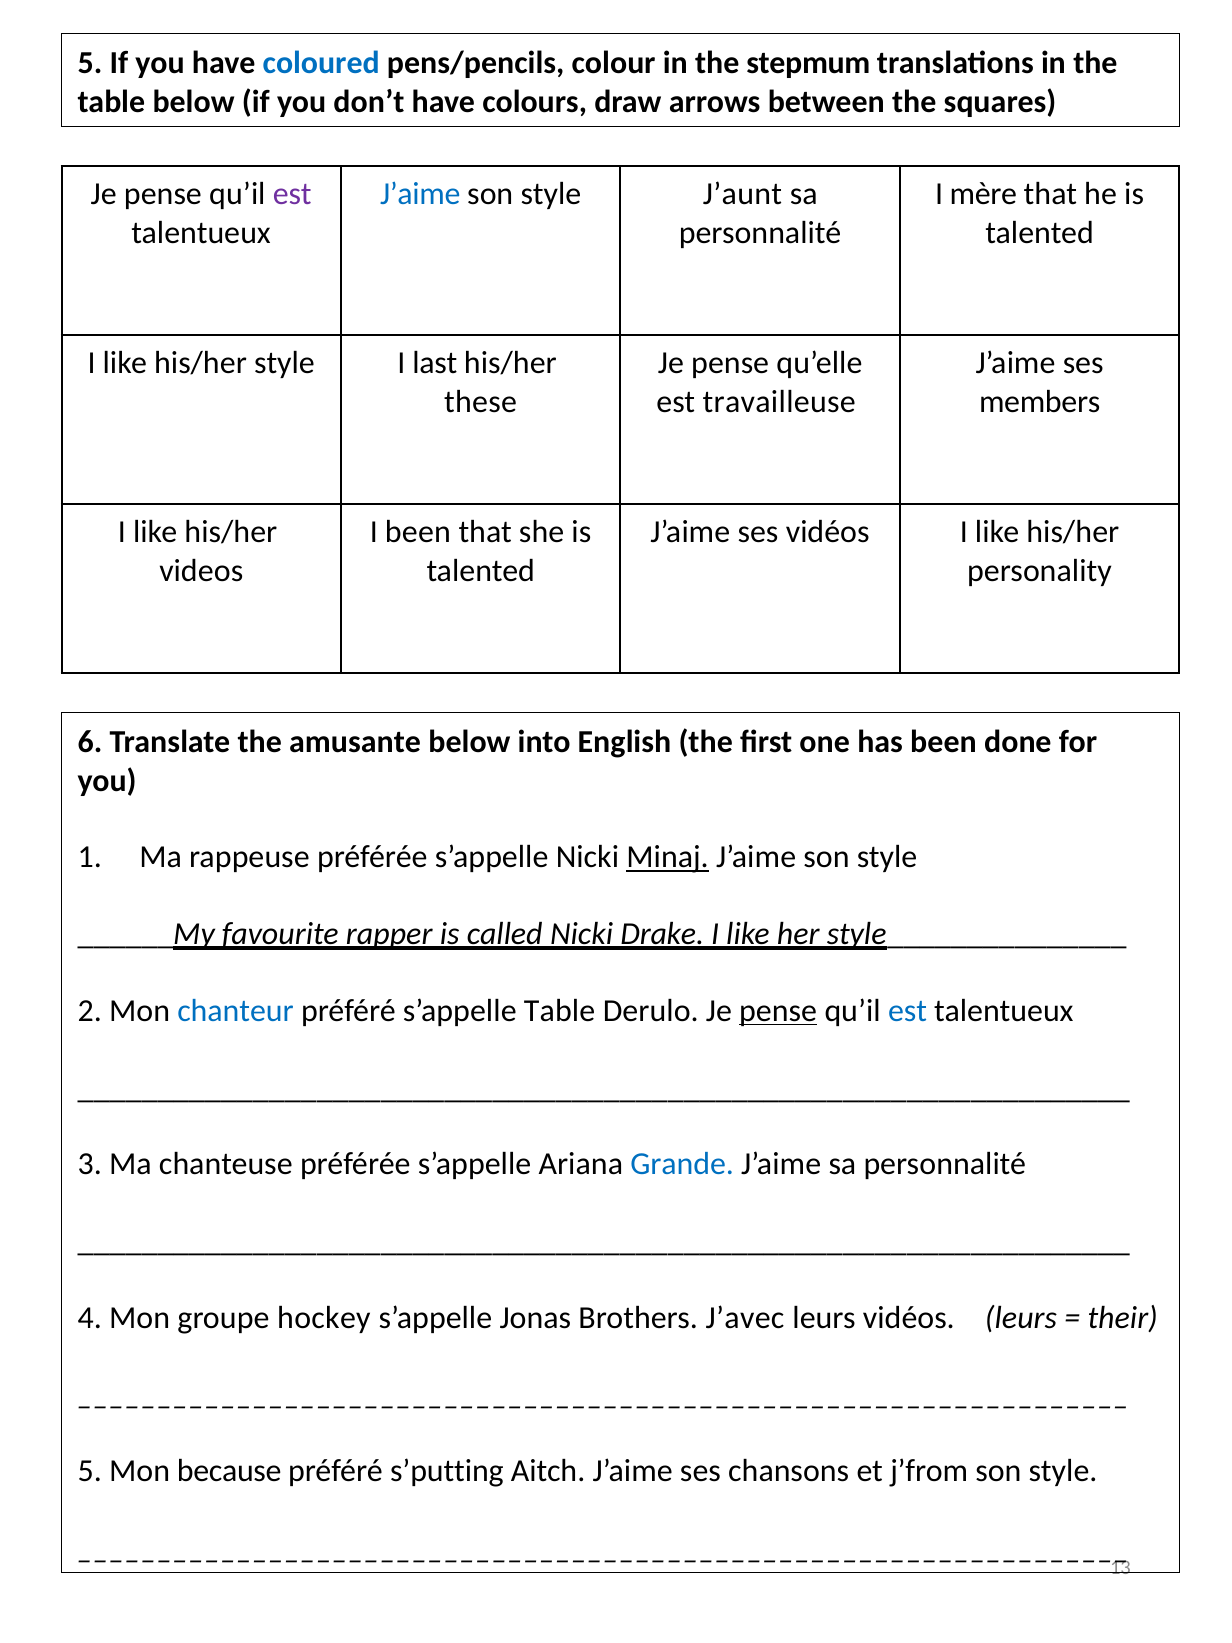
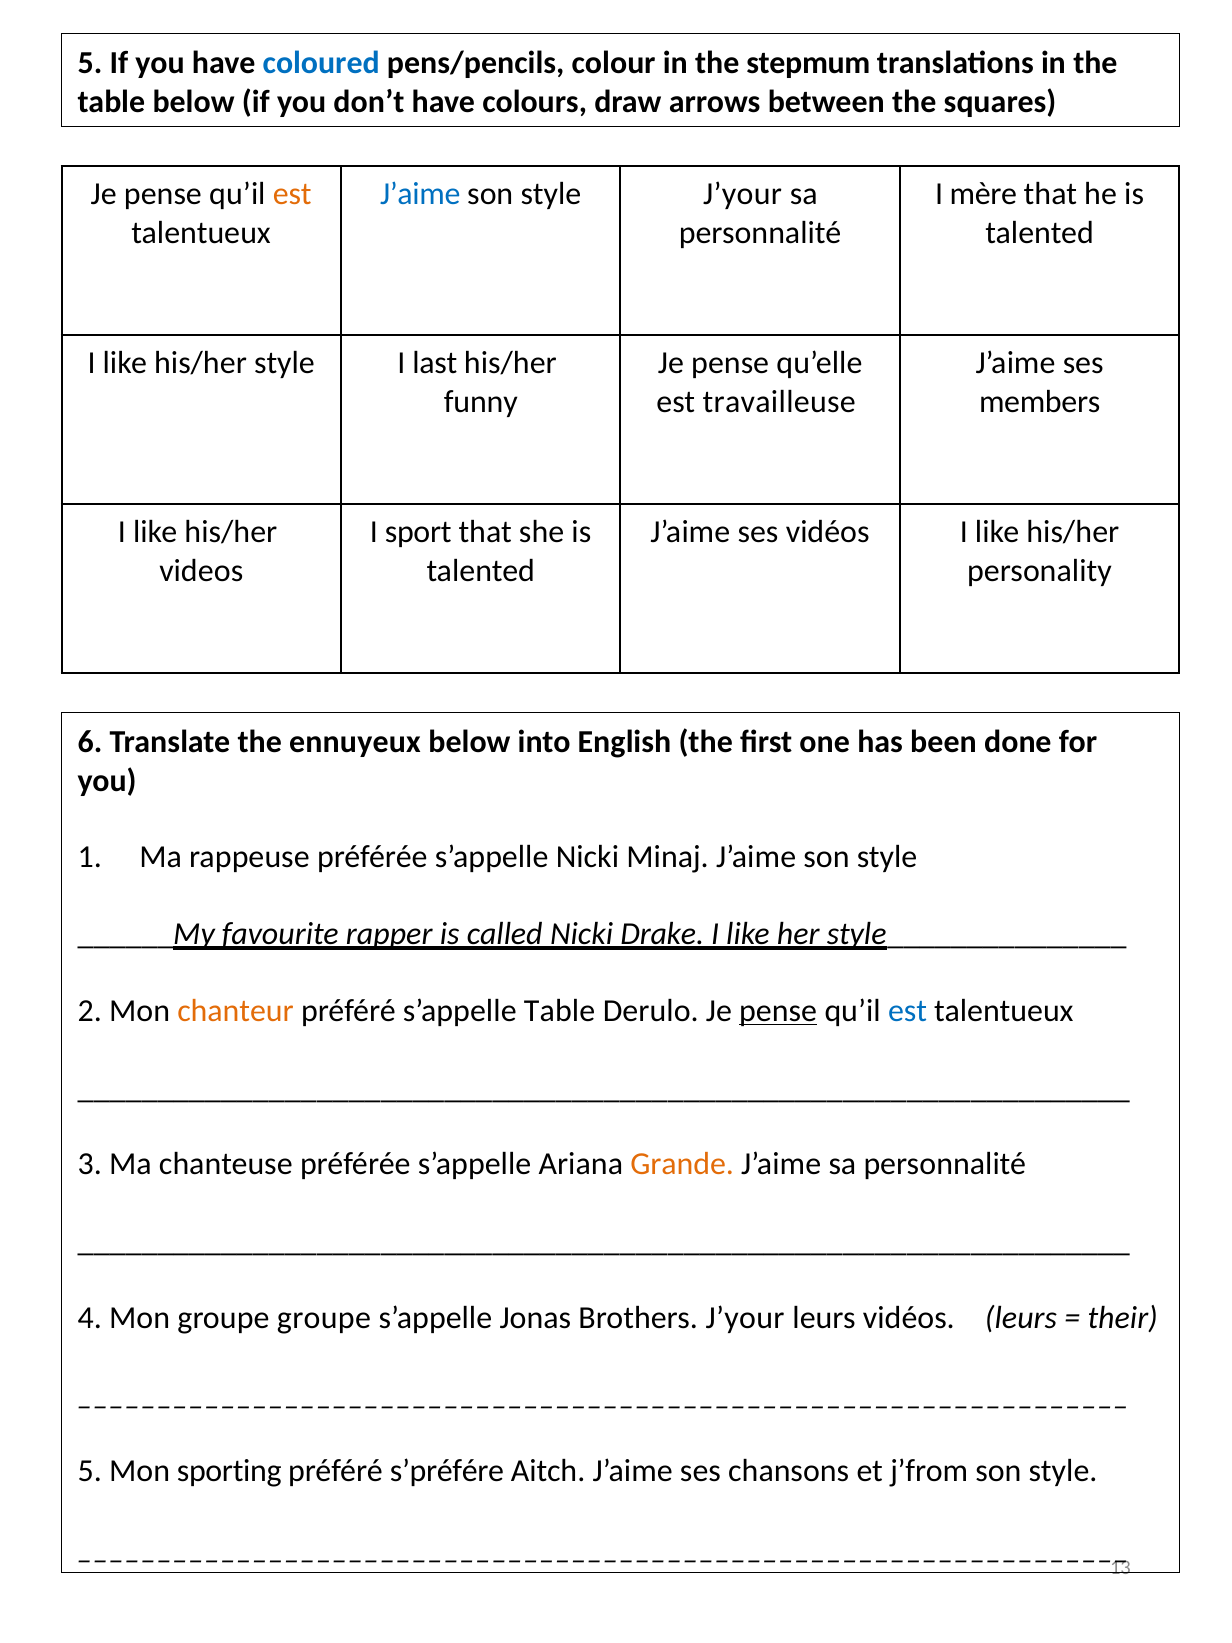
est at (292, 194) colour: purple -> orange
style J’aunt: J’aunt -> J’your
these: these -> funny
I been: been -> sport
amusante: amusante -> ennuyeux
Minaj underline: present -> none
chanteur colour: blue -> orange
Grande colour: blue -> orange
groupe hockey: hockey -> groupe
Brothers J’avec: J’avec -> J’your
because: because -> sporting
s’putting: s’putting -> s’préfére
